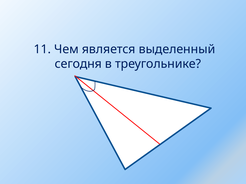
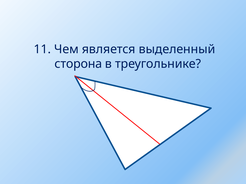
сегодня: сегодня -> сторона
